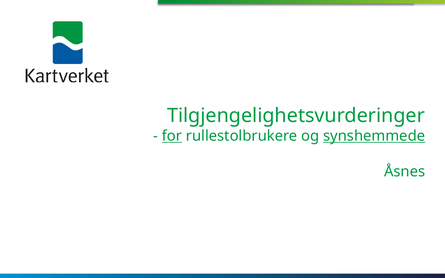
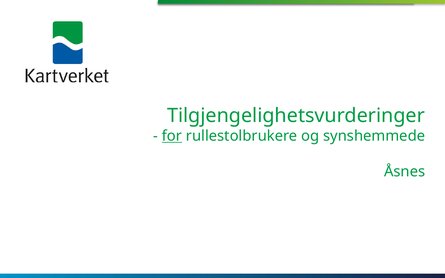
synshemmede underline: present -> none
